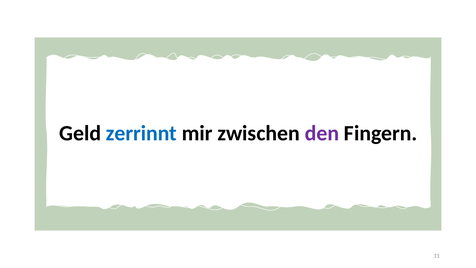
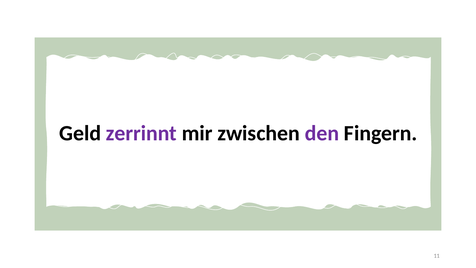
zerrinnt colour: blue -> purple
